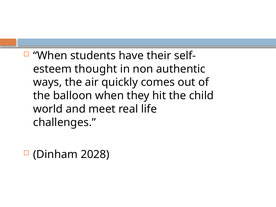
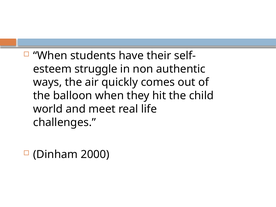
thought: thought -> struggle
2028: 2028 -> 2000
